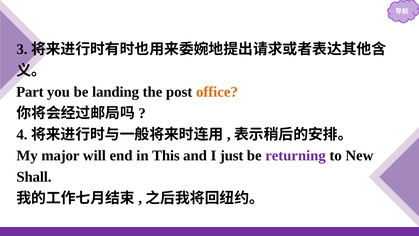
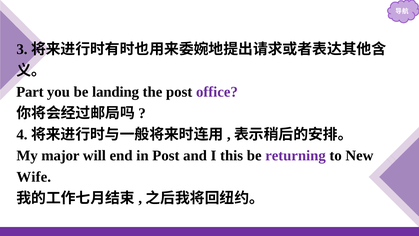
office colour: orange -> purple
in This: This -> Post
just: just -> this
Shall: Shall -> Wife
